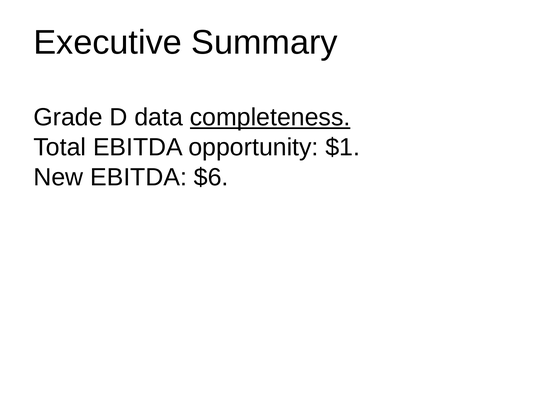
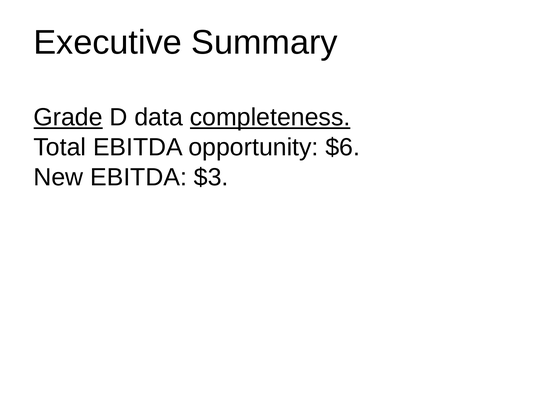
Grade underline: none -> present
$1: $1 -> $6
$6: $6 -> $3
